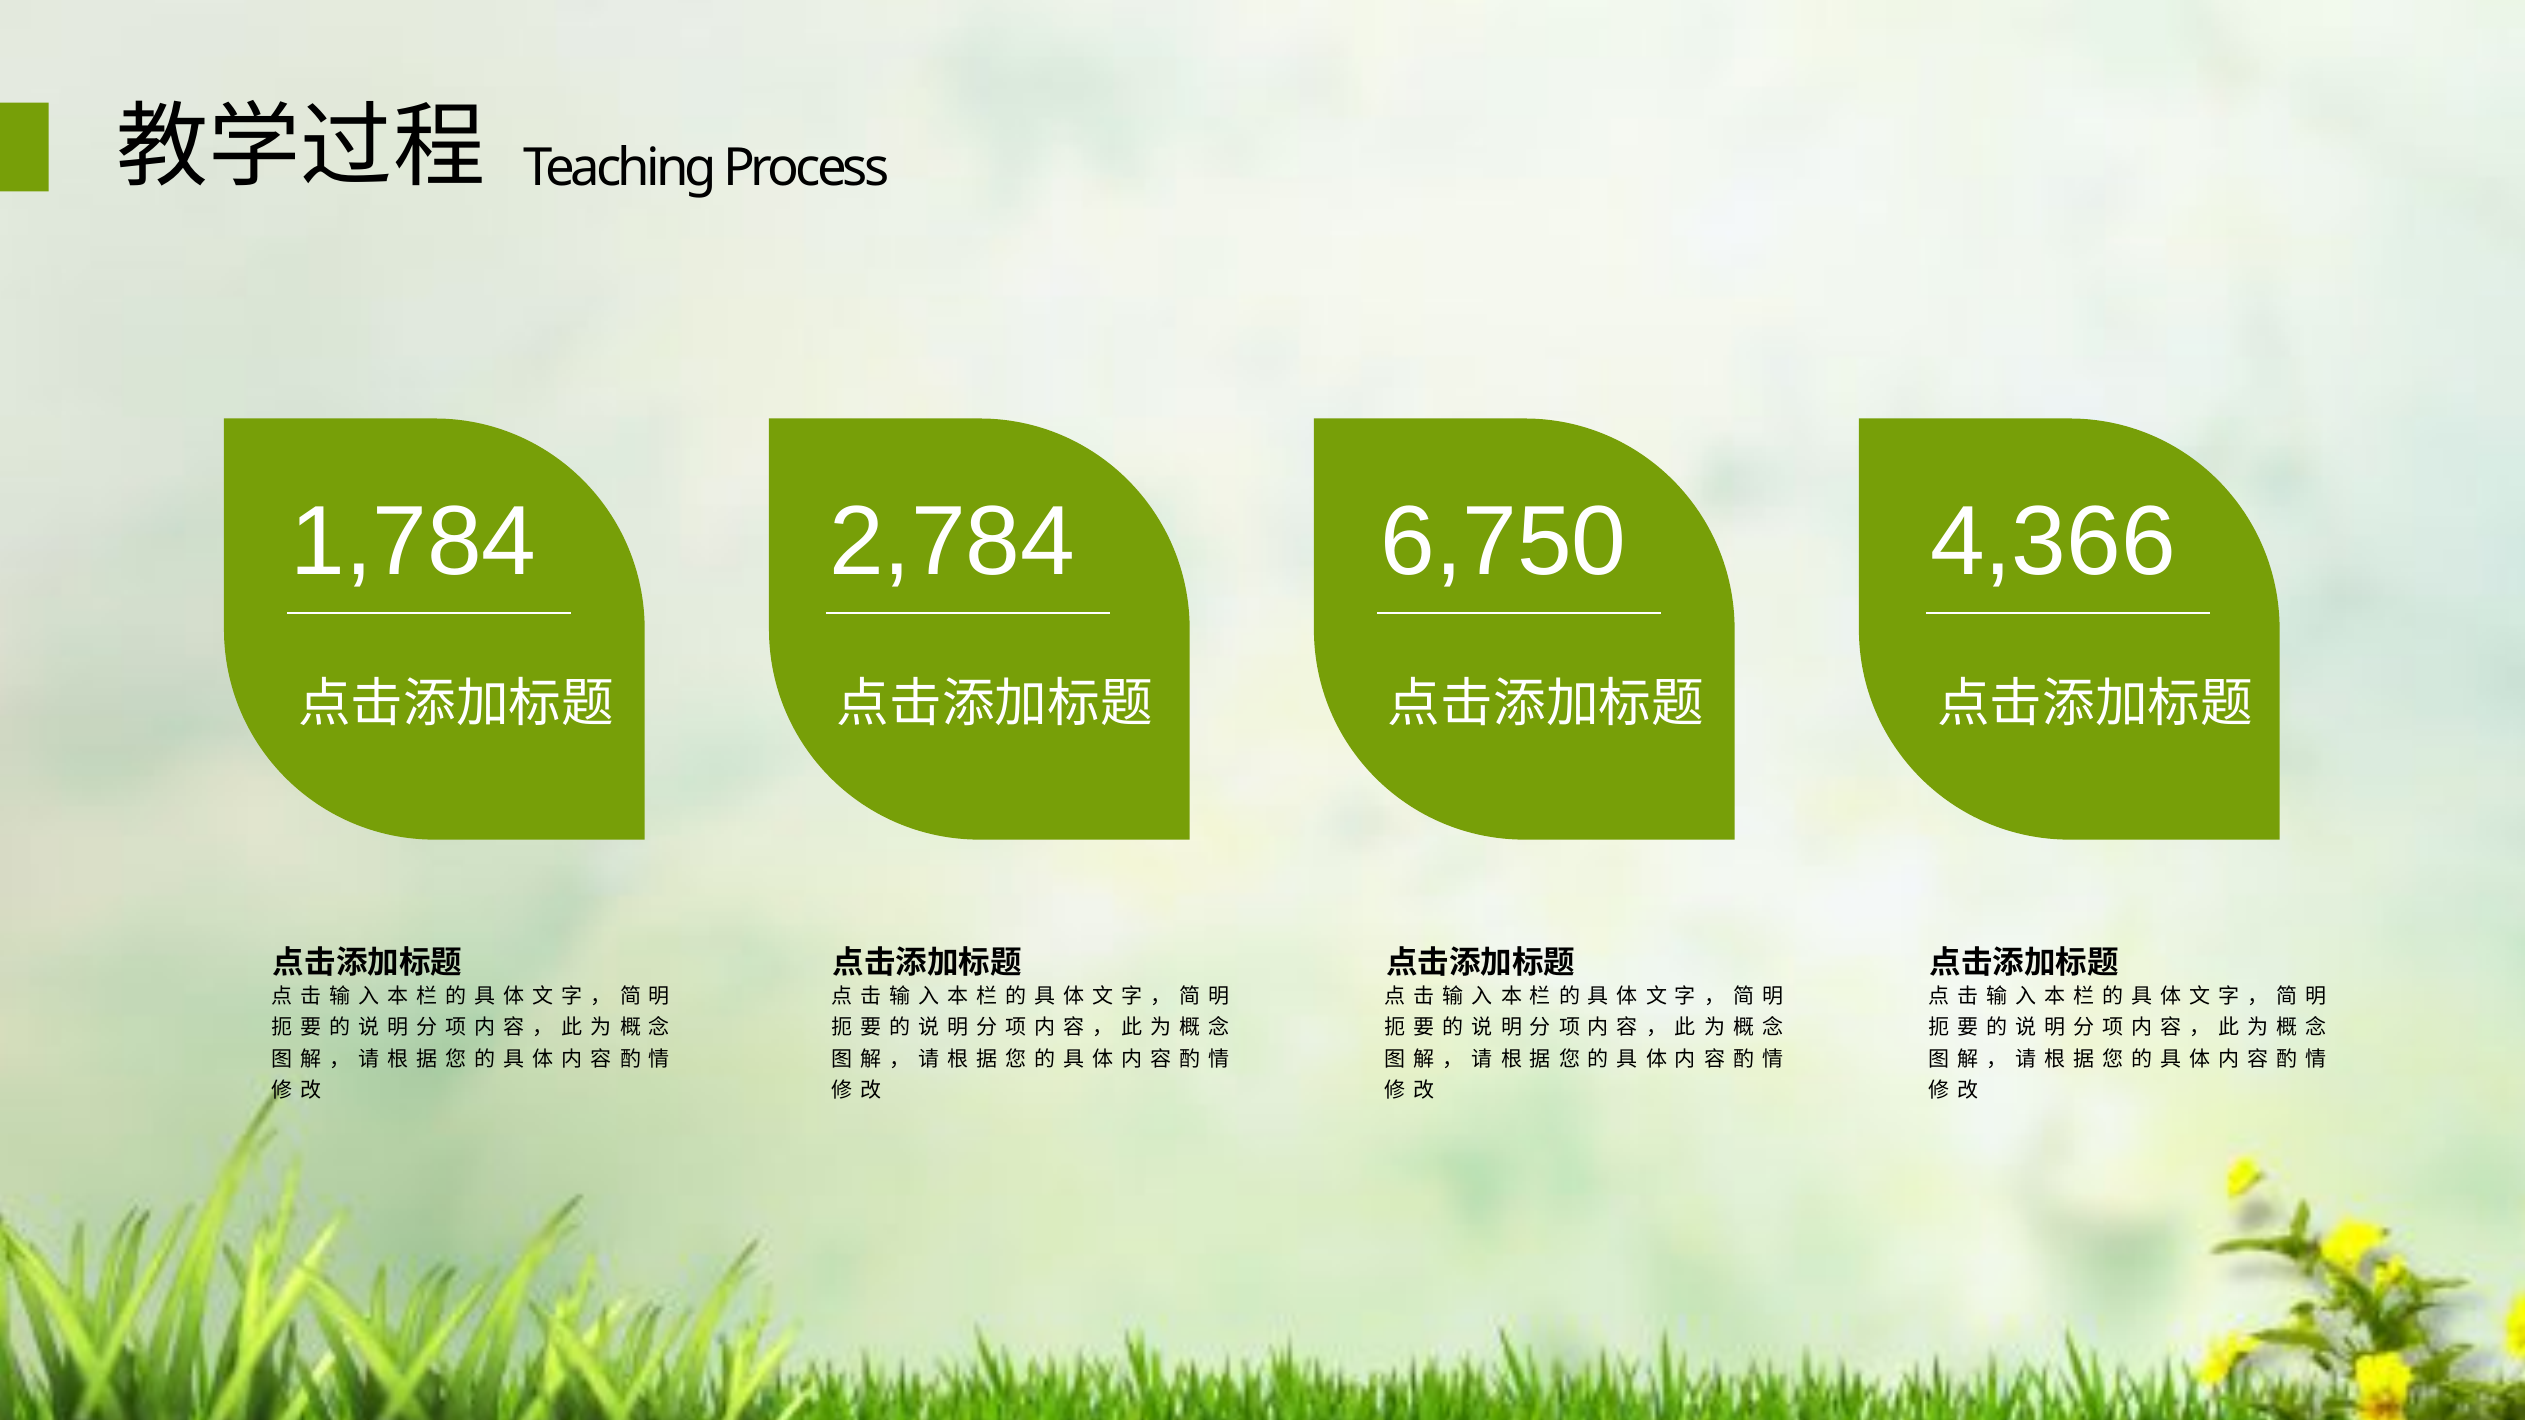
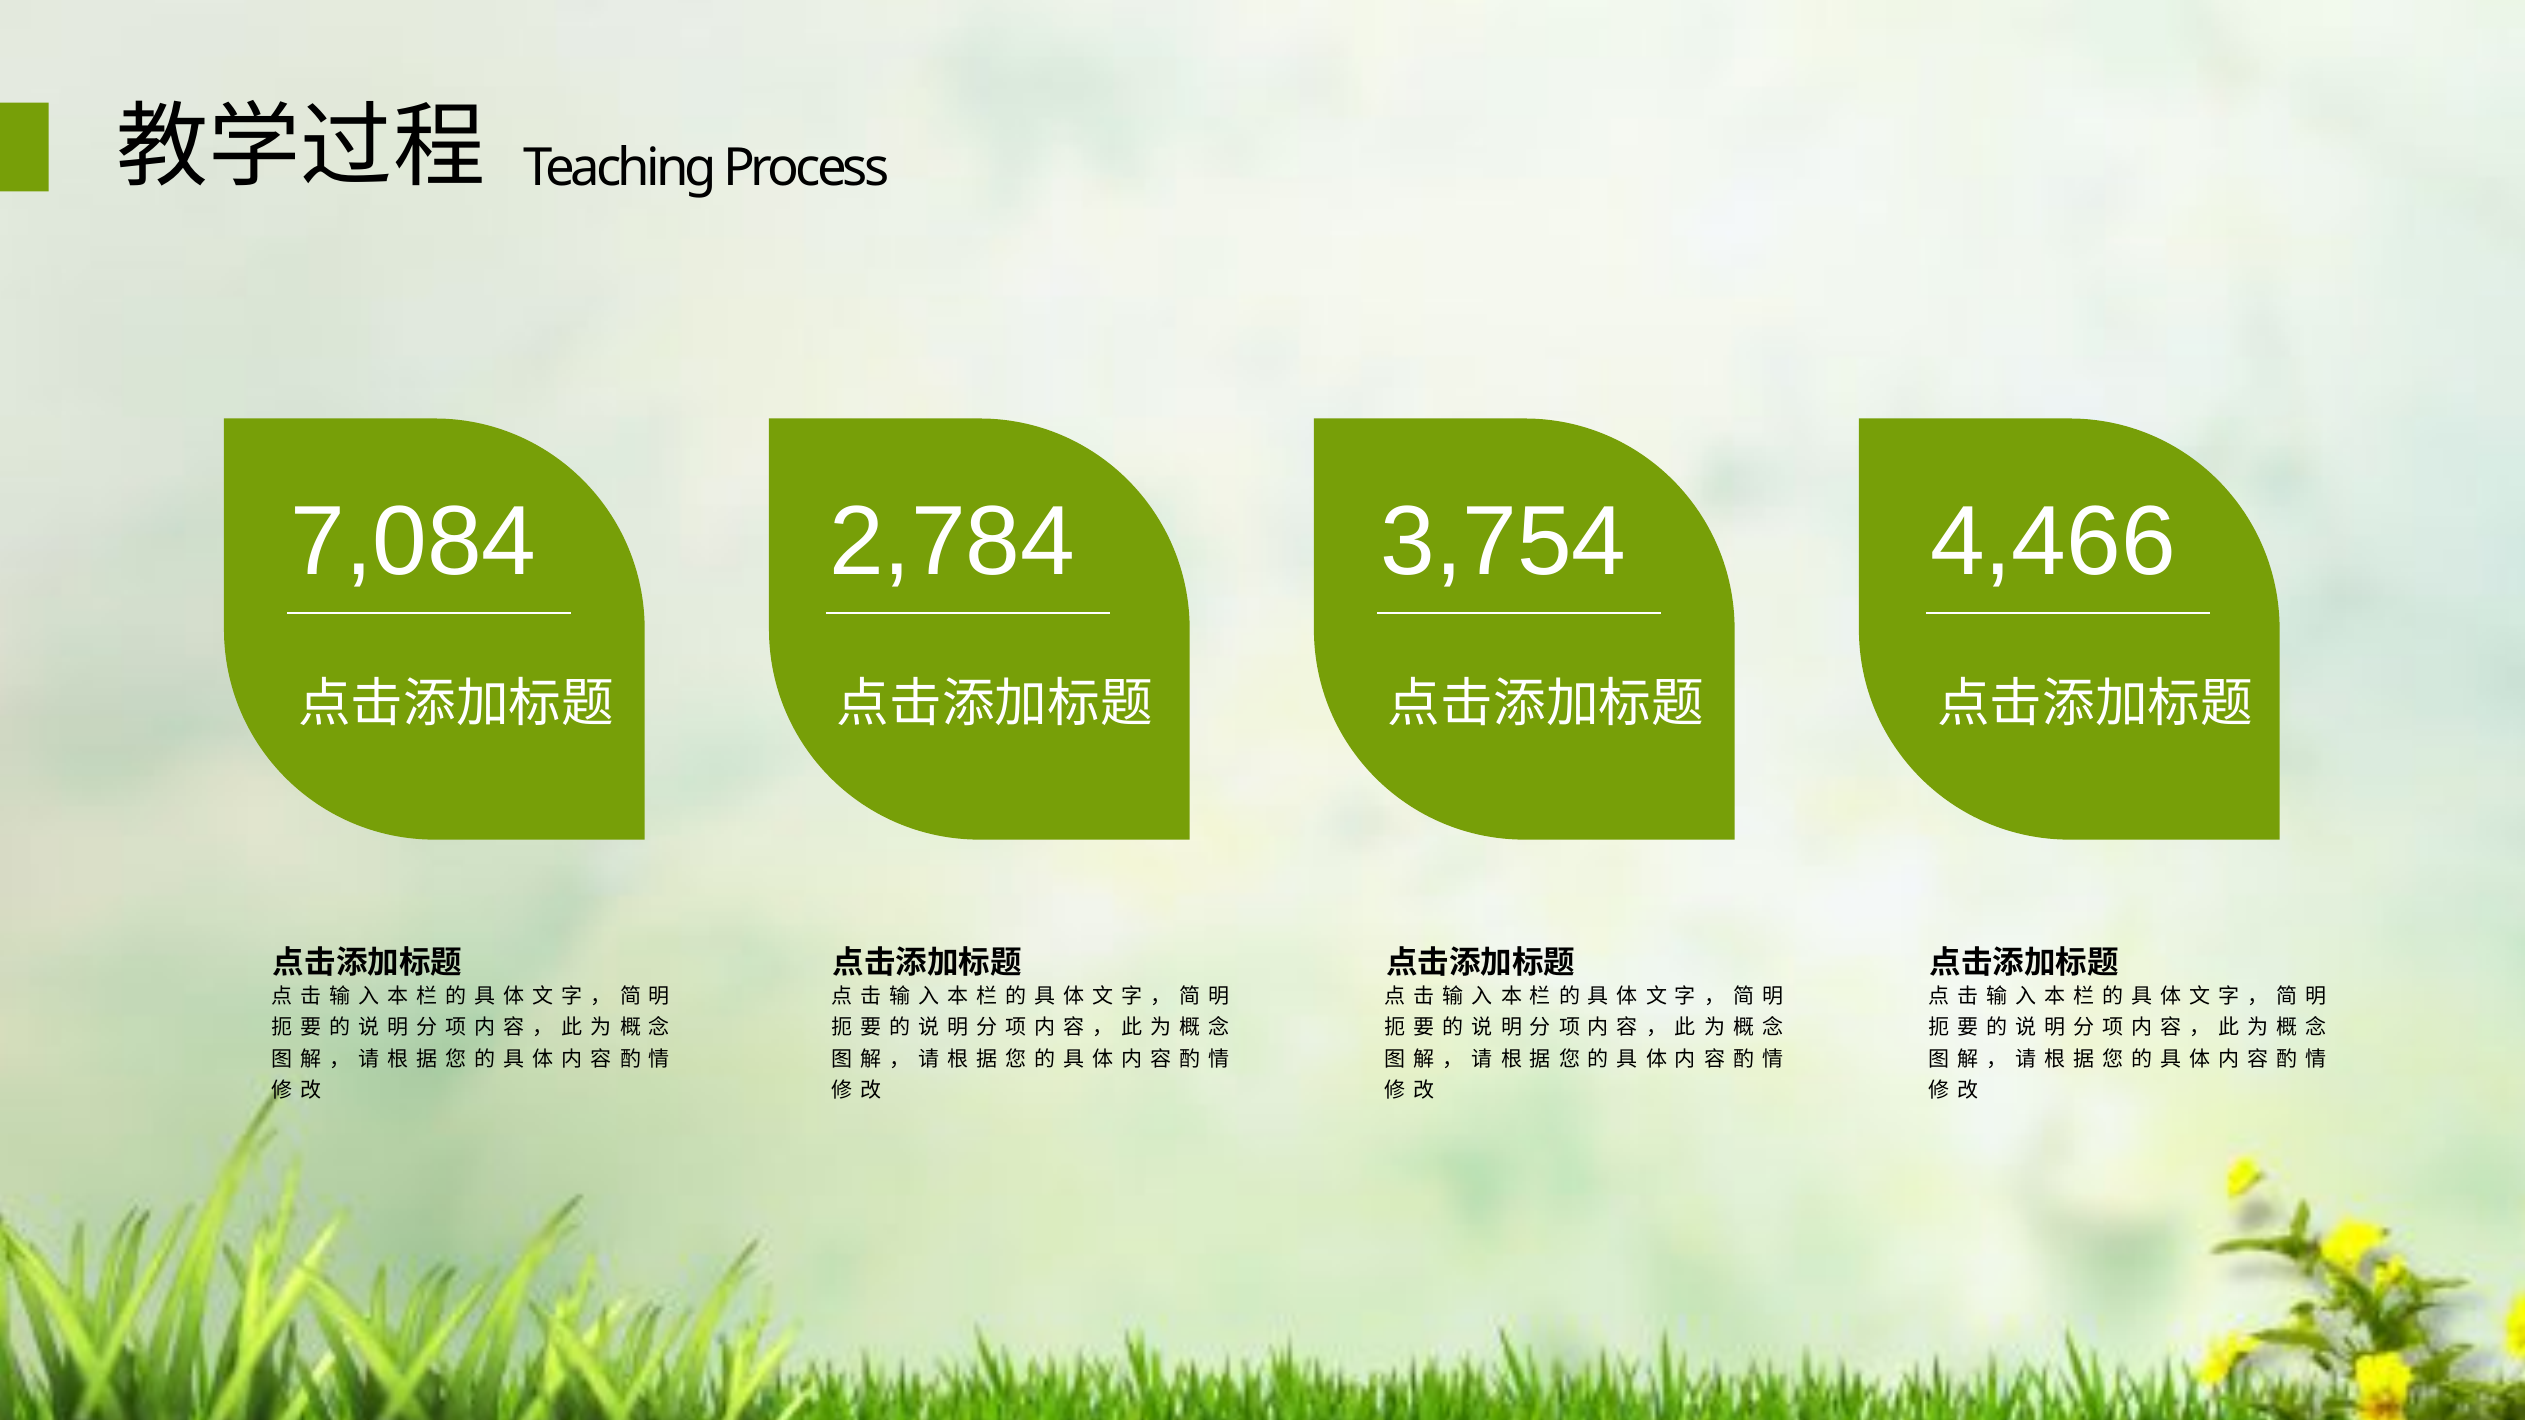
1,784: 1,784 -> 7,084
6,750: 6,750 -> 3,754
4,366: 4,366 -> 4,466
